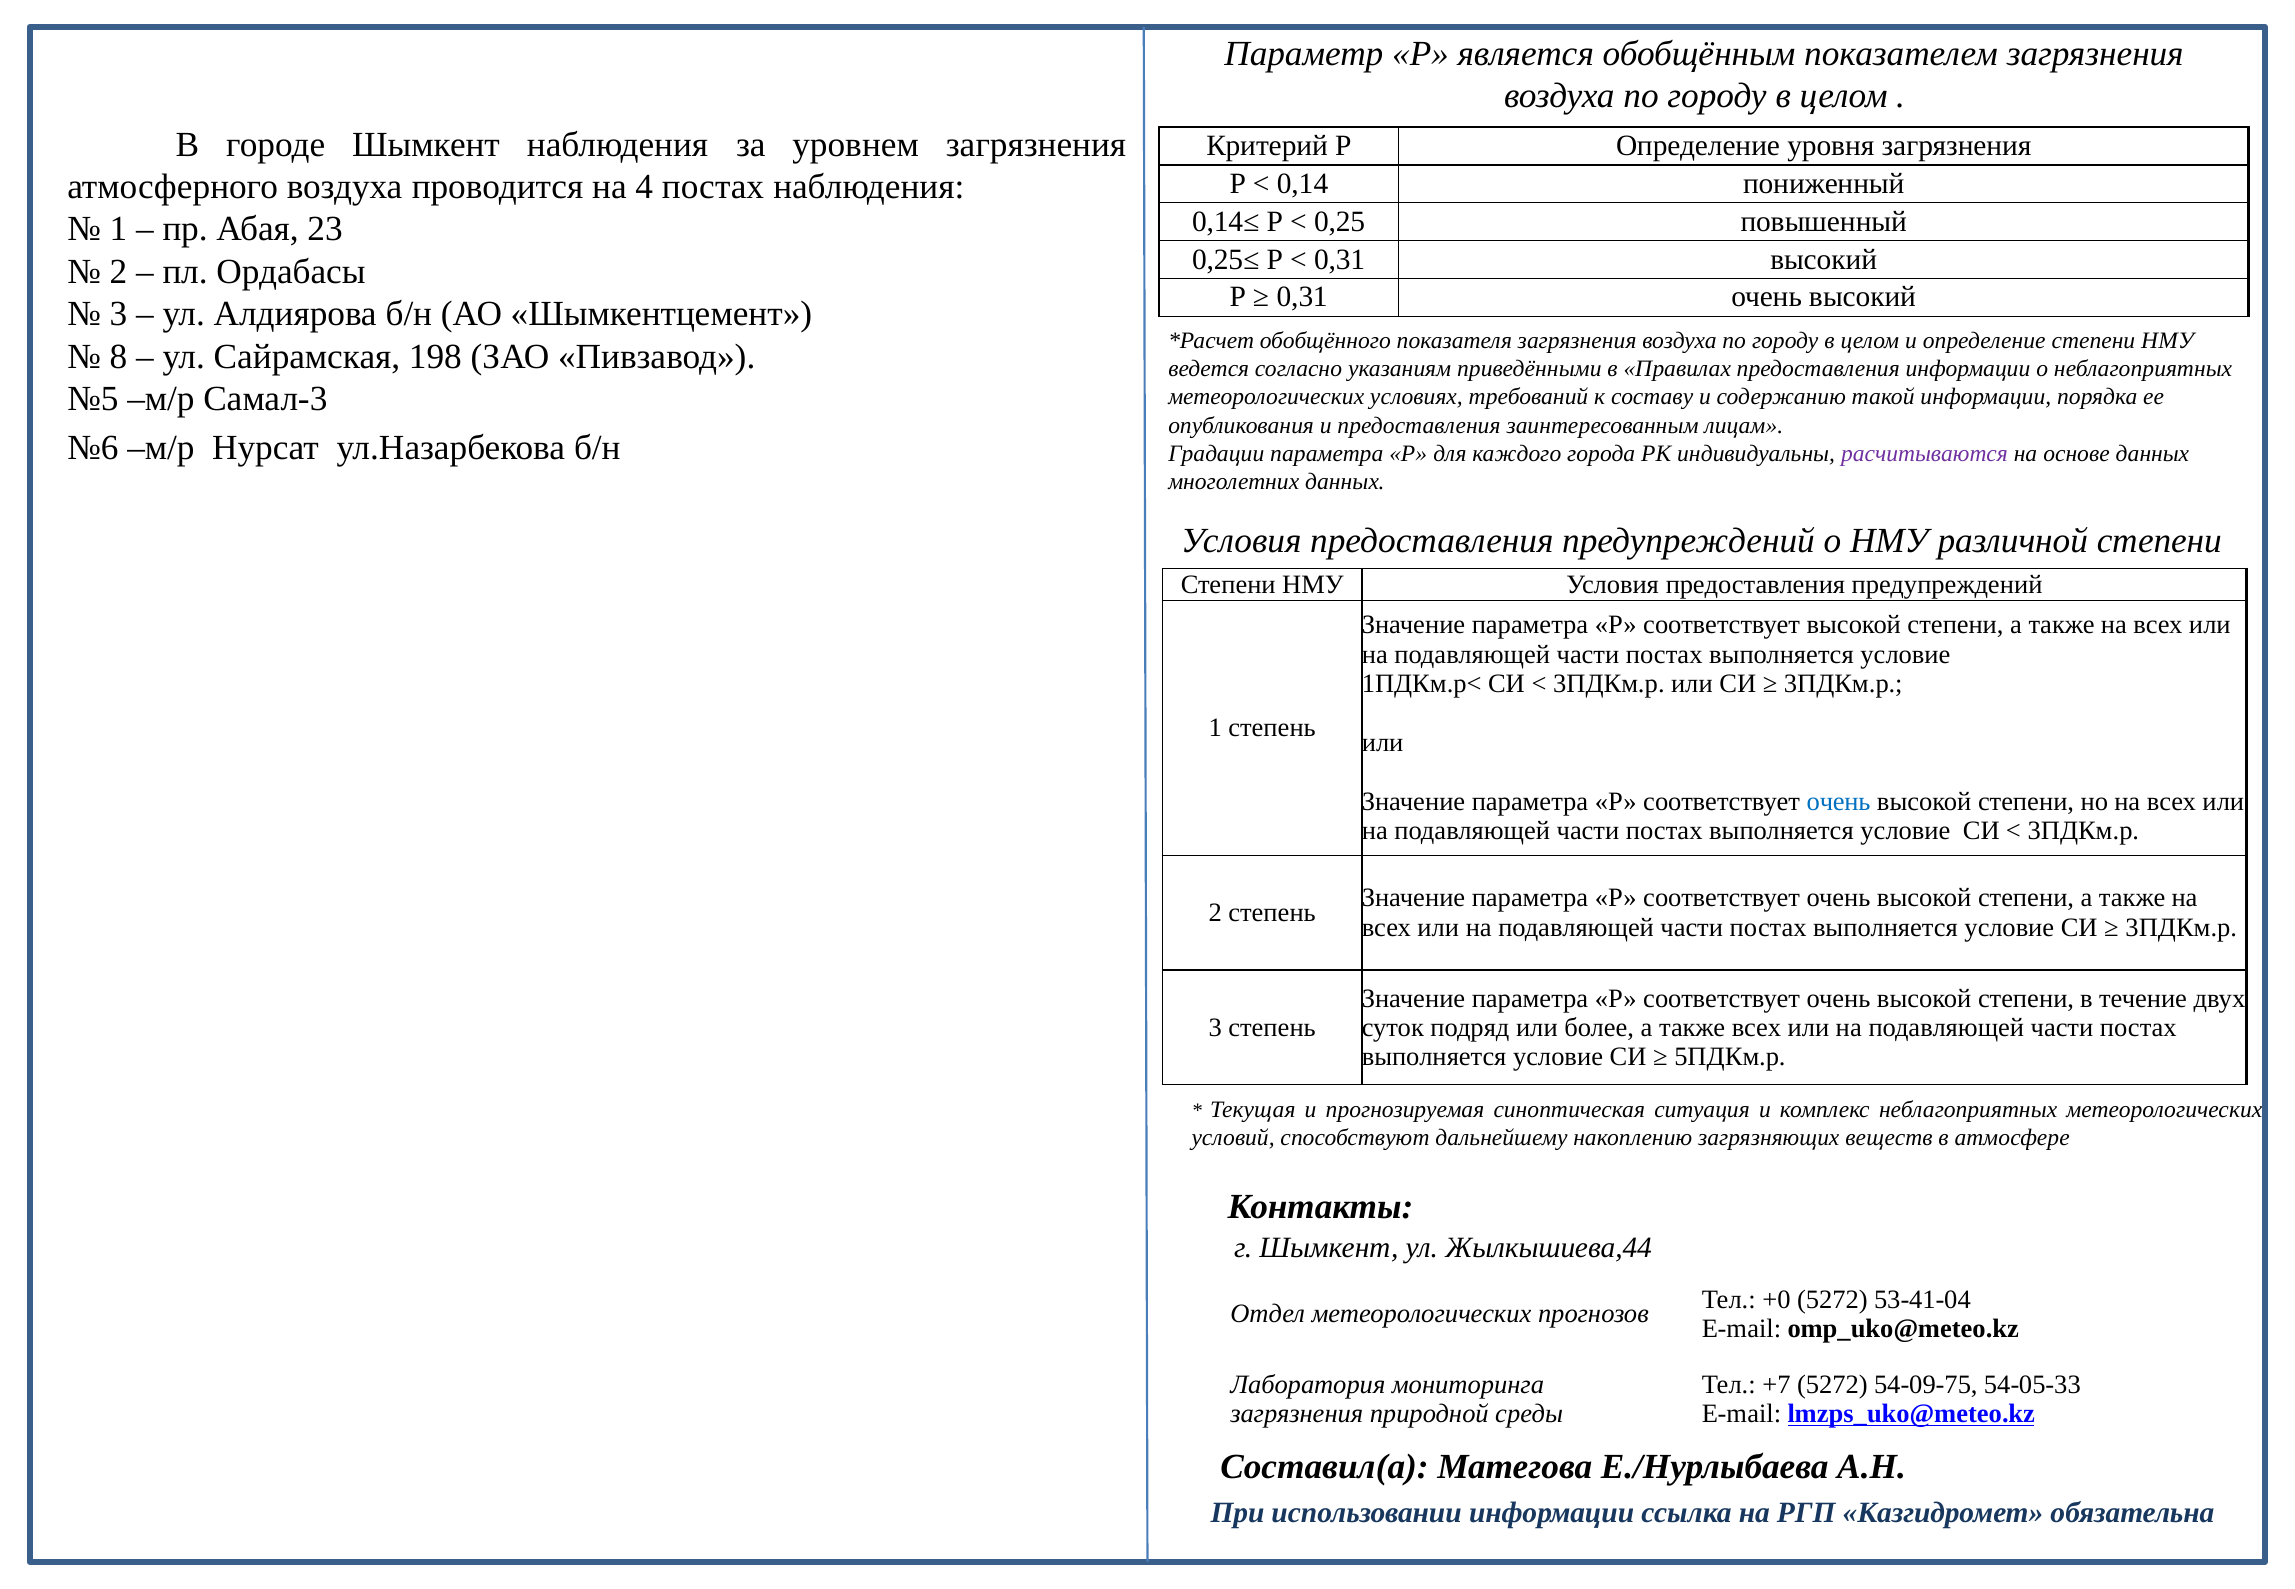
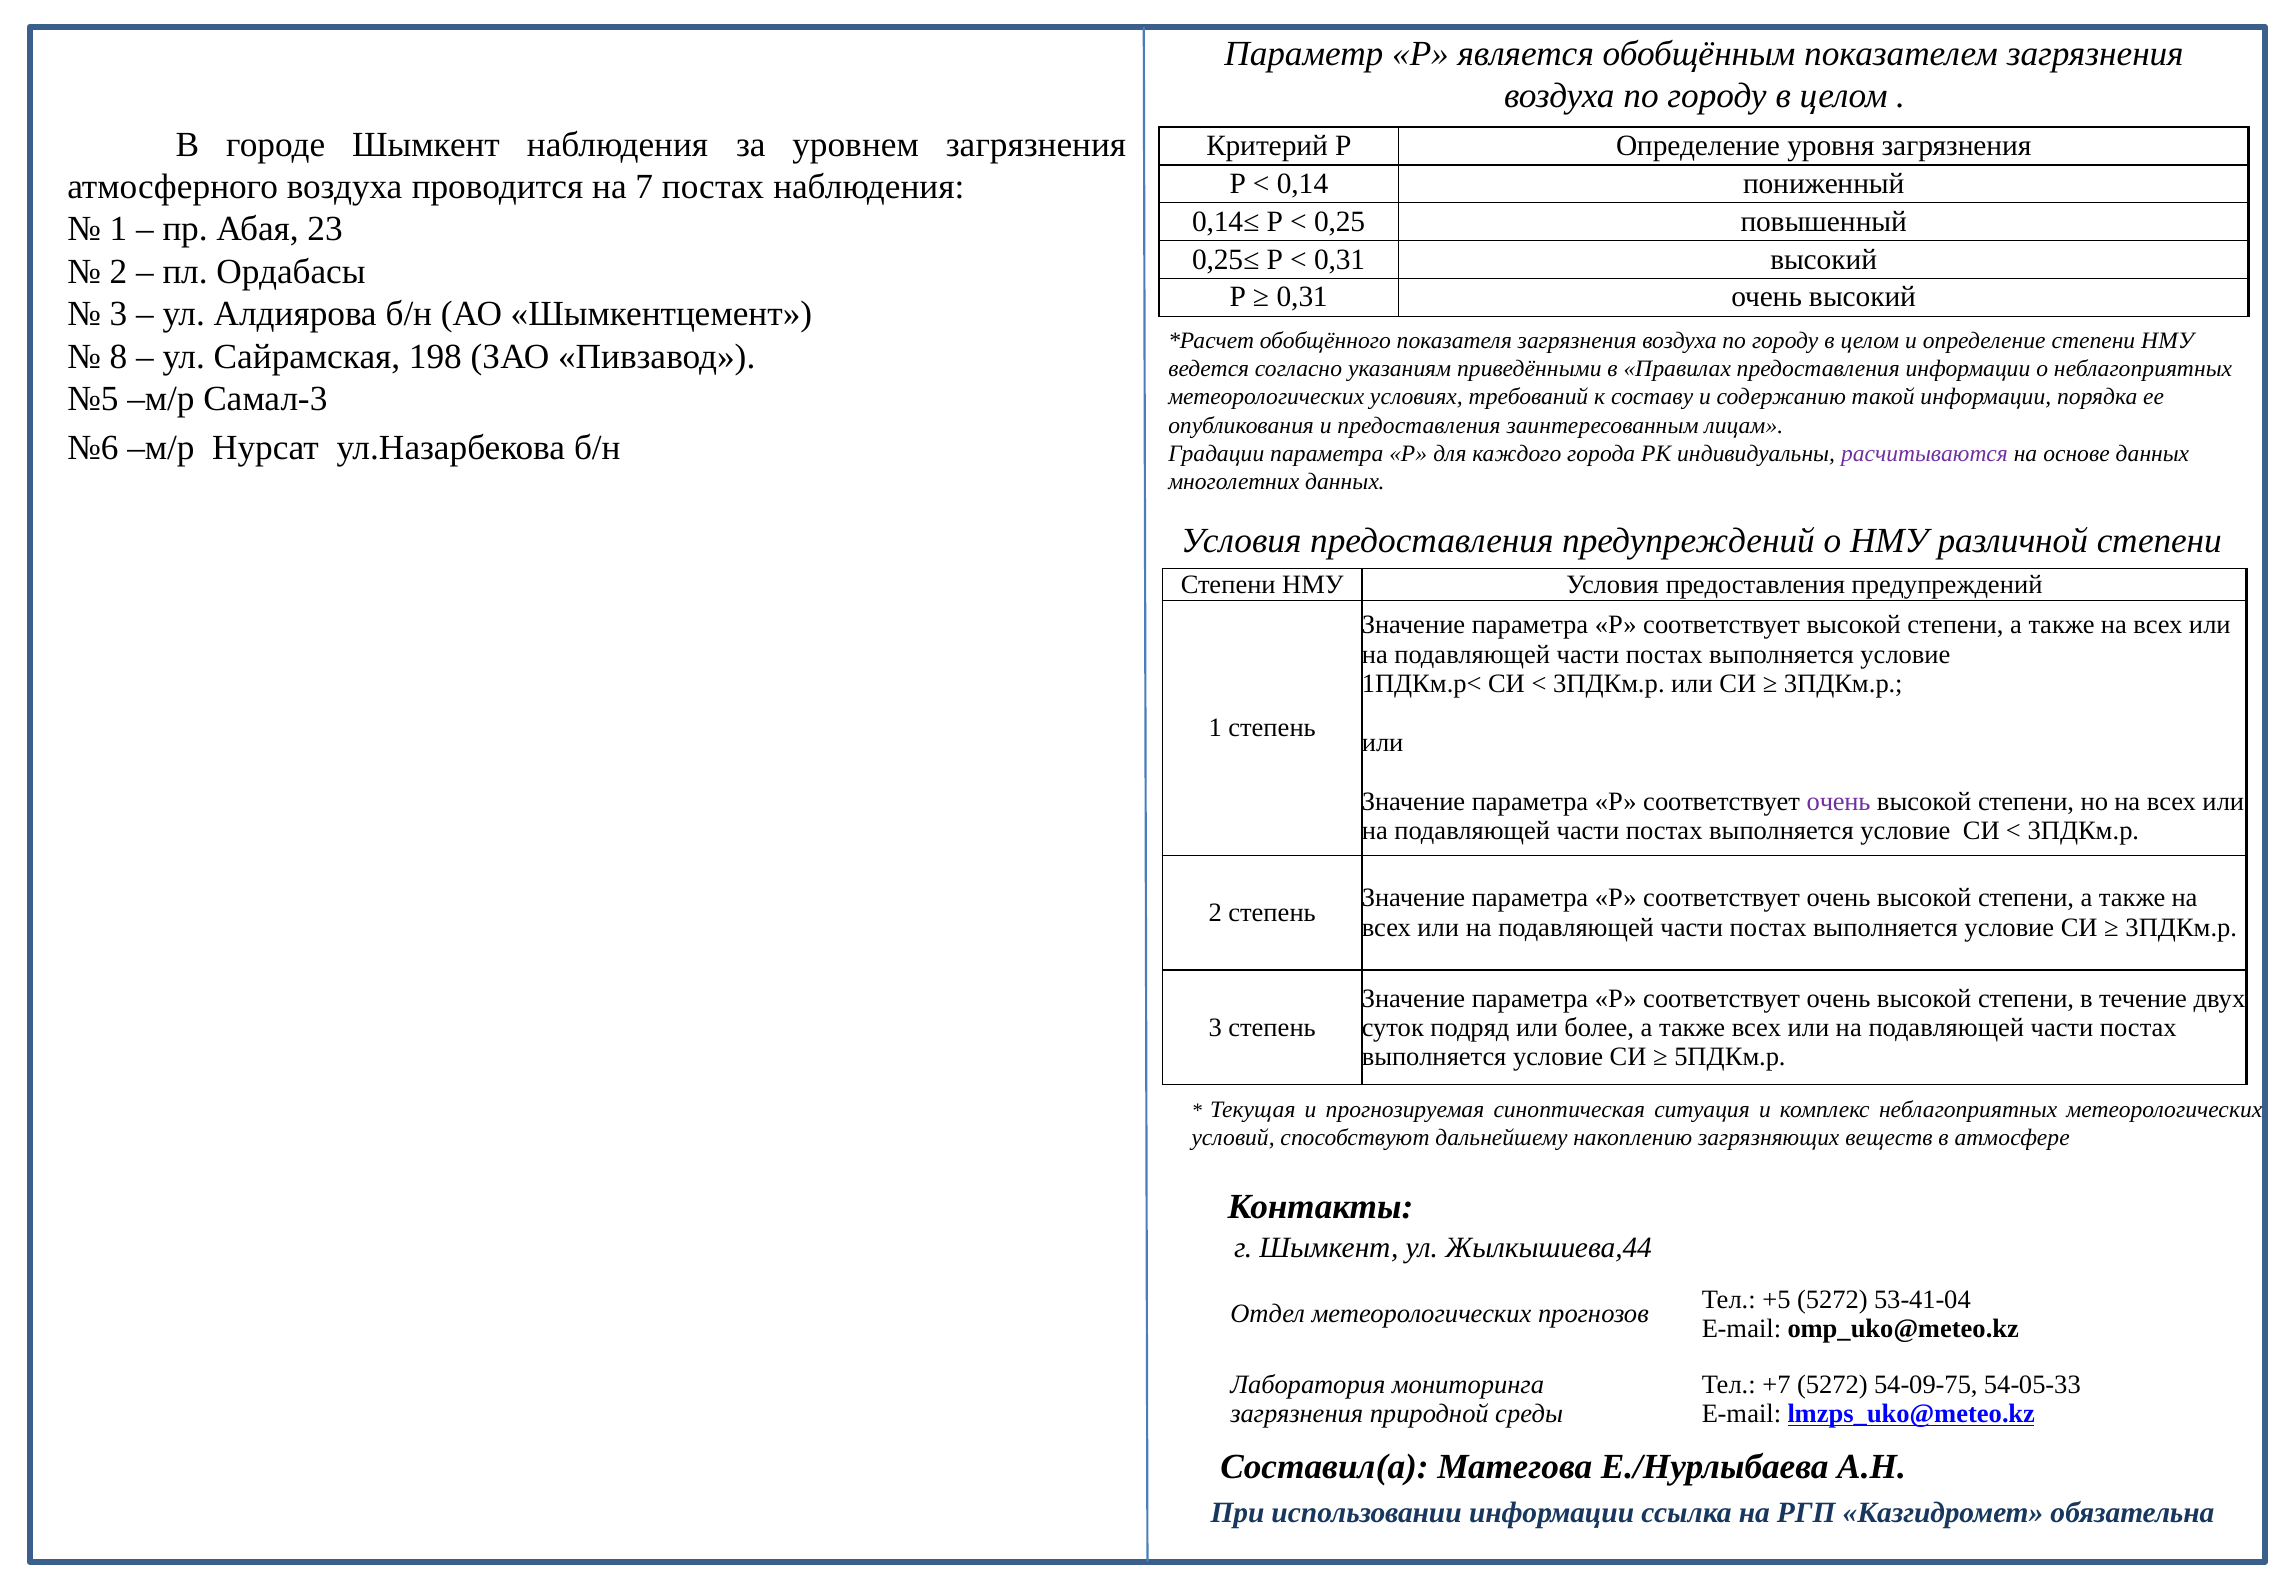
4: 4 -> 7
очень at (1839, 801) colour: blue -> purple
+0: +0 -> +5
